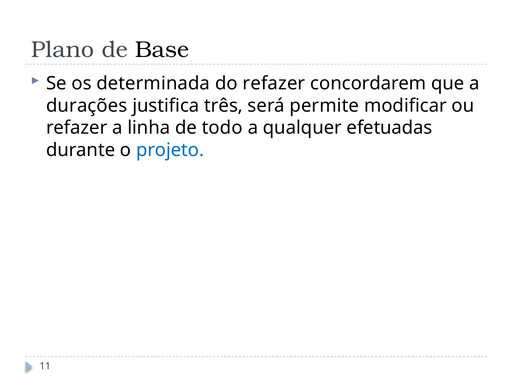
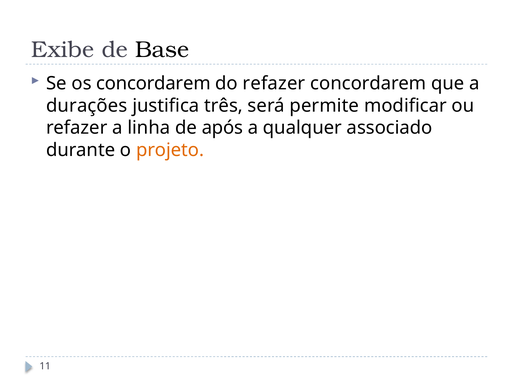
Plano: Plano -> Exibe
os determinada: determinada -> concordarem
todo: todo -> após
efetuadas: efetuadas -> associado
projeto colour: blue -> orange
